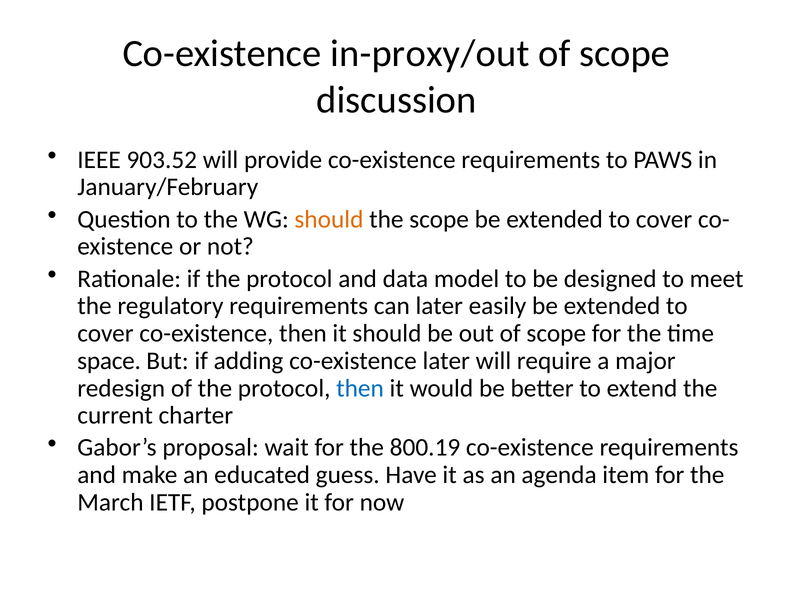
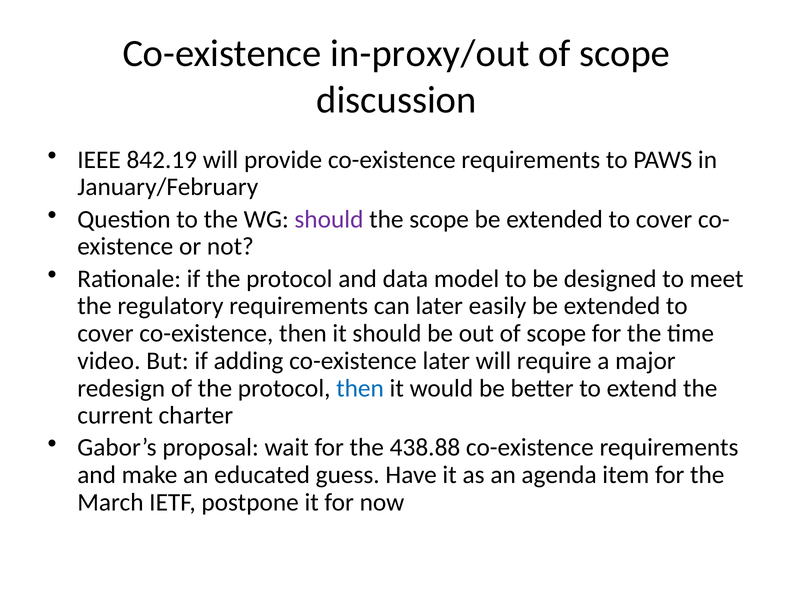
903.52: 903.52 -> 842.19
should at (329, 219) colour: orange -> purple
space: space -> video
800.19: 800.19 -> 438.88
